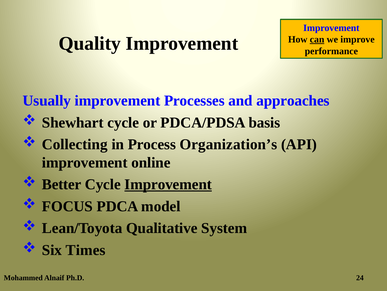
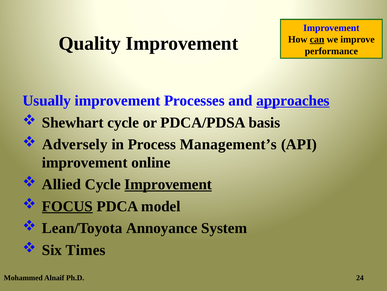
approaches underline: none -> present
Collecting: Collecting -> Adversely
Organization’s: Organization’s -> Management’s
Better: Better -> Allied
FOCUS underline: none -> present
Qualitative: Qualitative -> Annoyance
